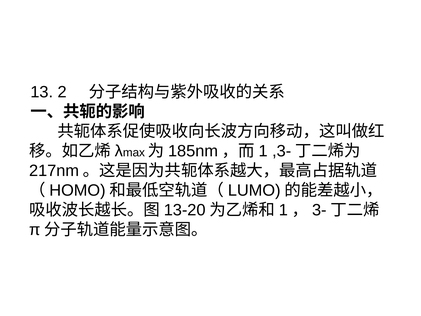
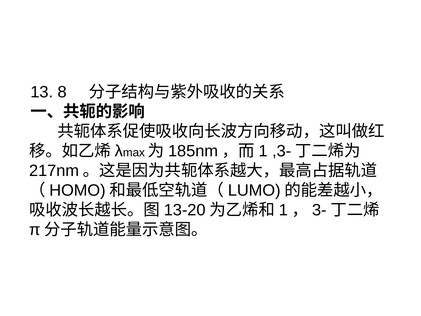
2: 2 -> 8
